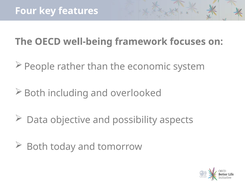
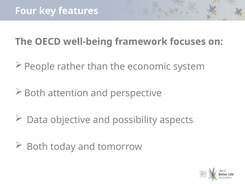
including: including -> attention
overlooked: overlooked -> perspective
